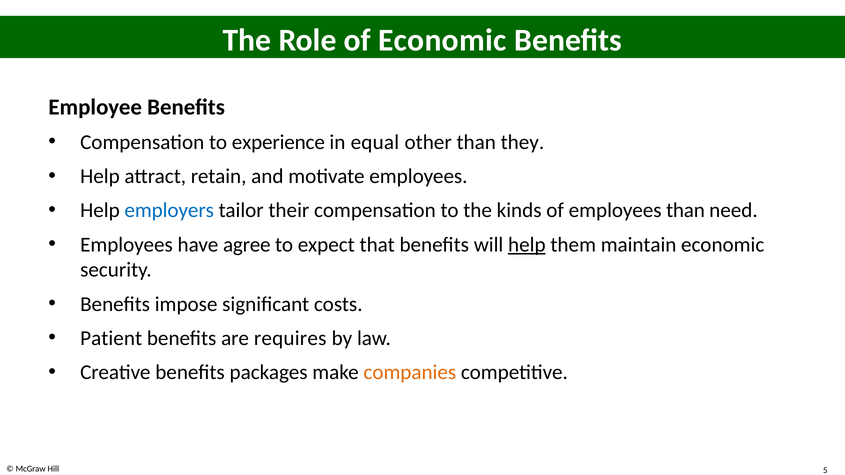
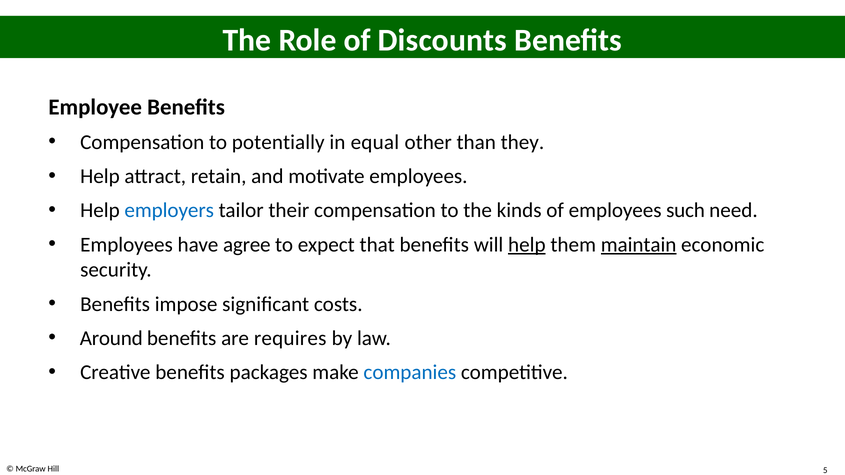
of Economic: Economic -> Discounts
experience: experience -> potentially
employees than: than -> such
maintain underline: none -> present
Patient: Patient -> Around
companies colour: orange -> blue
